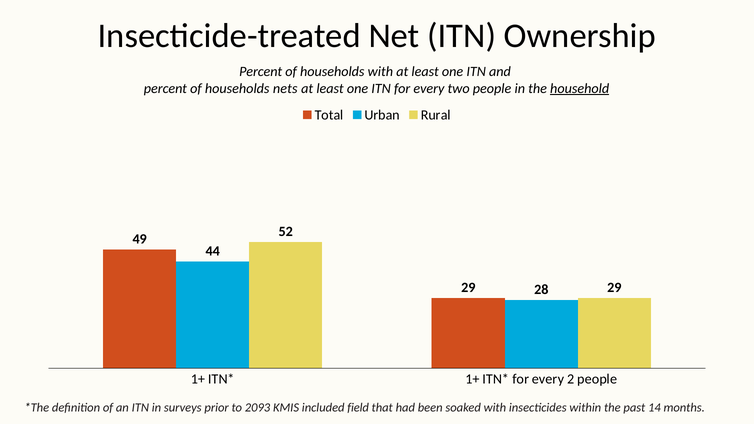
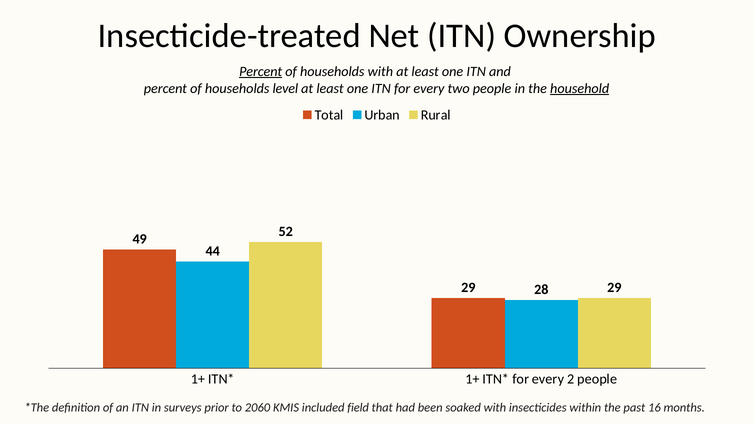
Percent at (261, 72) underline: none -> present
nets: nets -> level
2093: 2093 -> 2060
14: 14 -> 16
